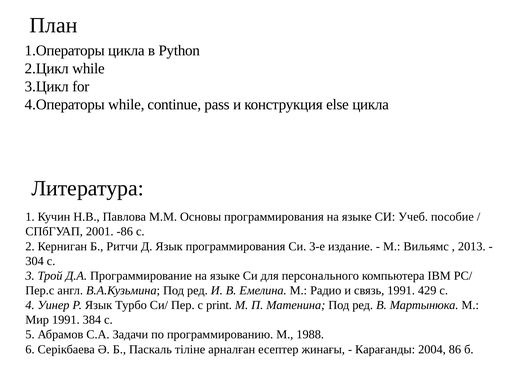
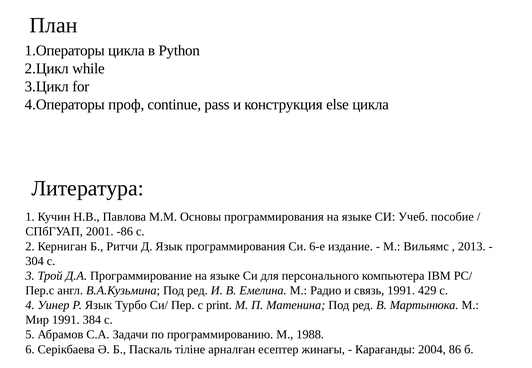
while at (126, 105): while -> проф
3-е: 3-е -> 6-е
